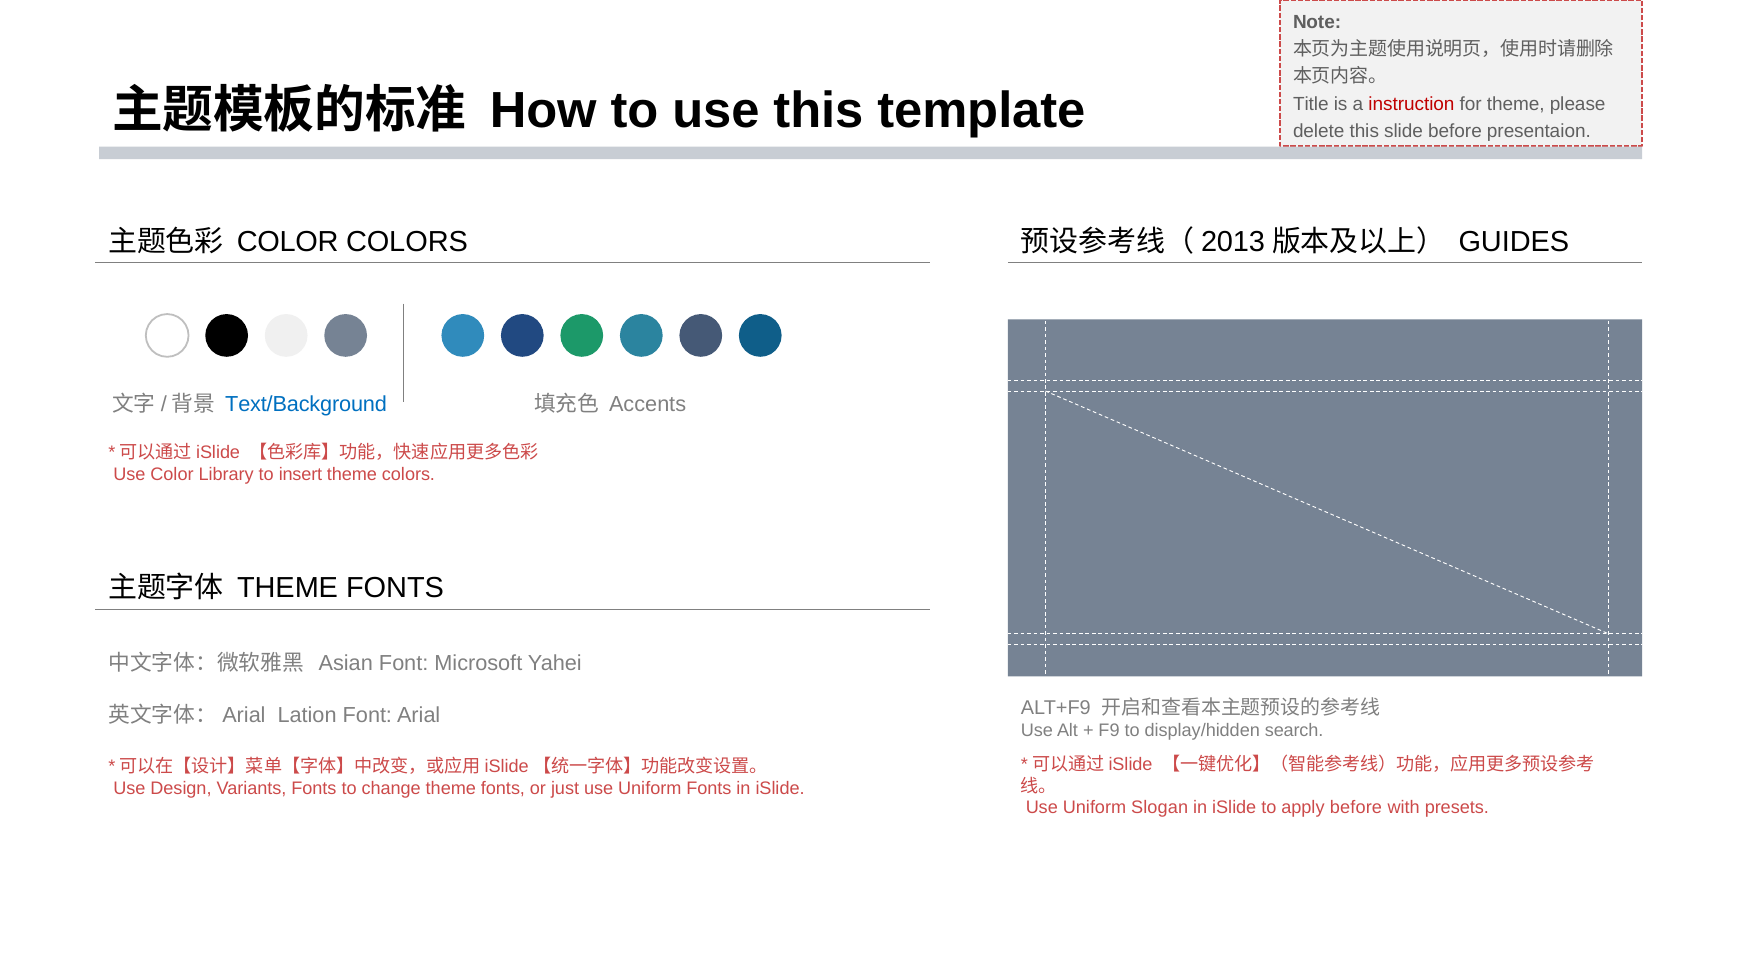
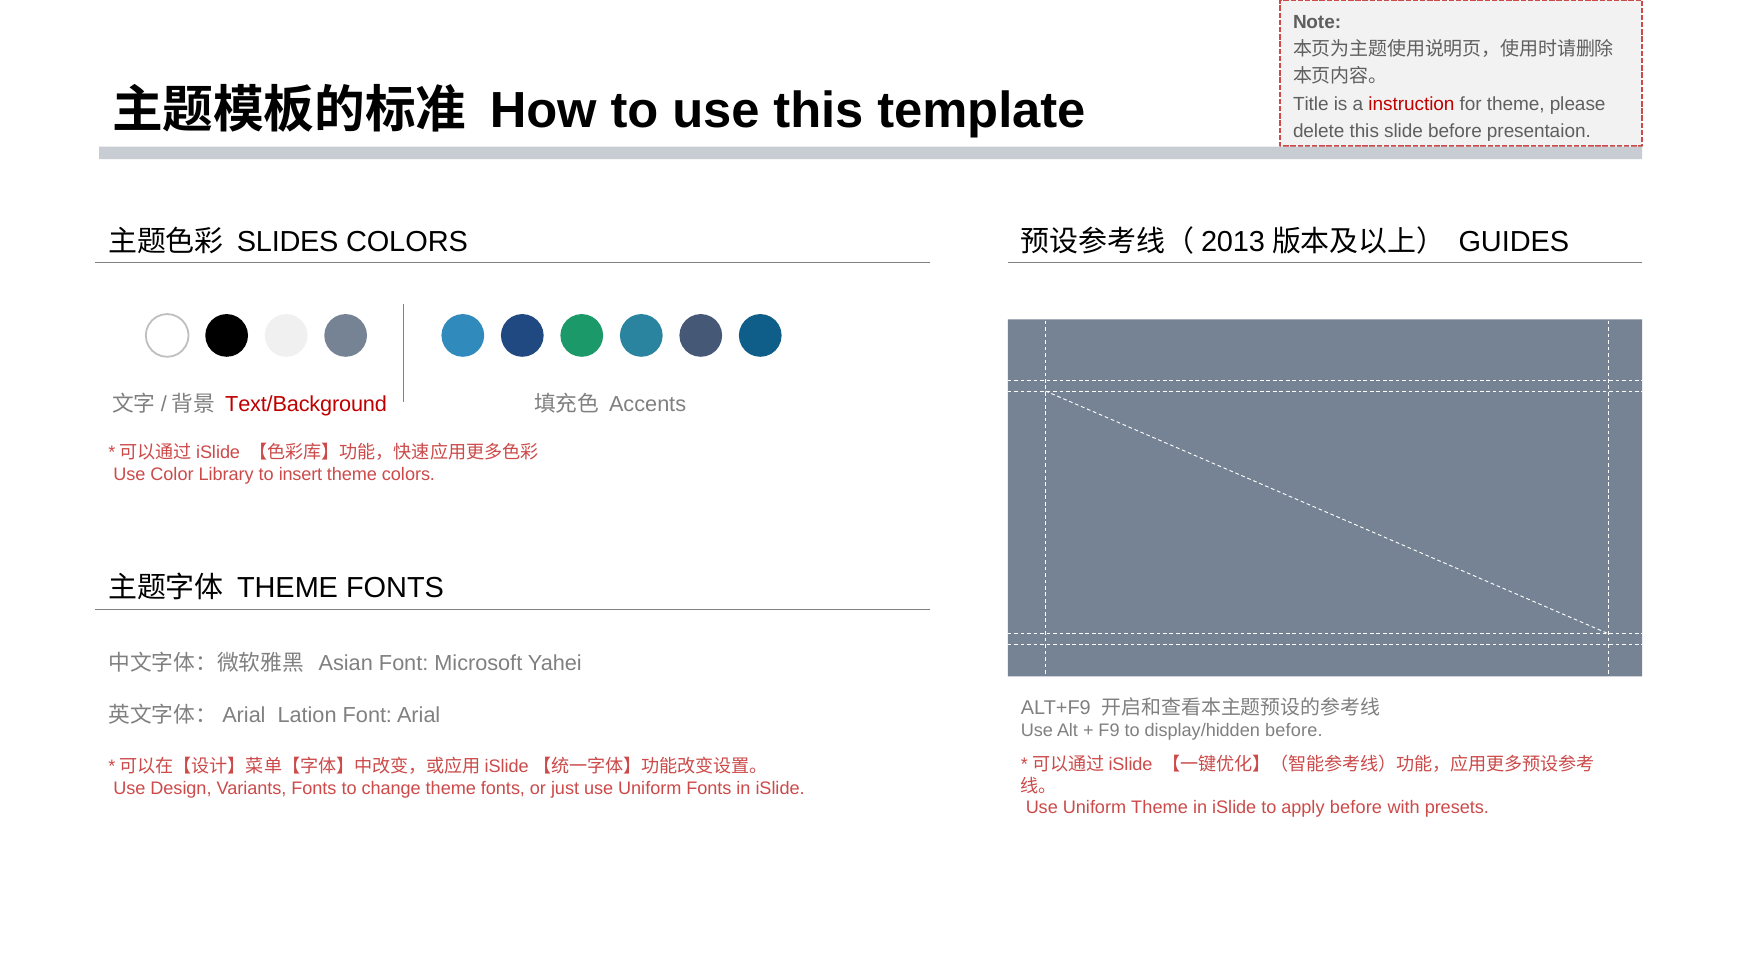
COLOR at (288, 241): COLOR -> SLIDES
Text/Background colour: blue -> red
display/hidden search: search -> before
Uniform Slogan: Slogan -> Theme
